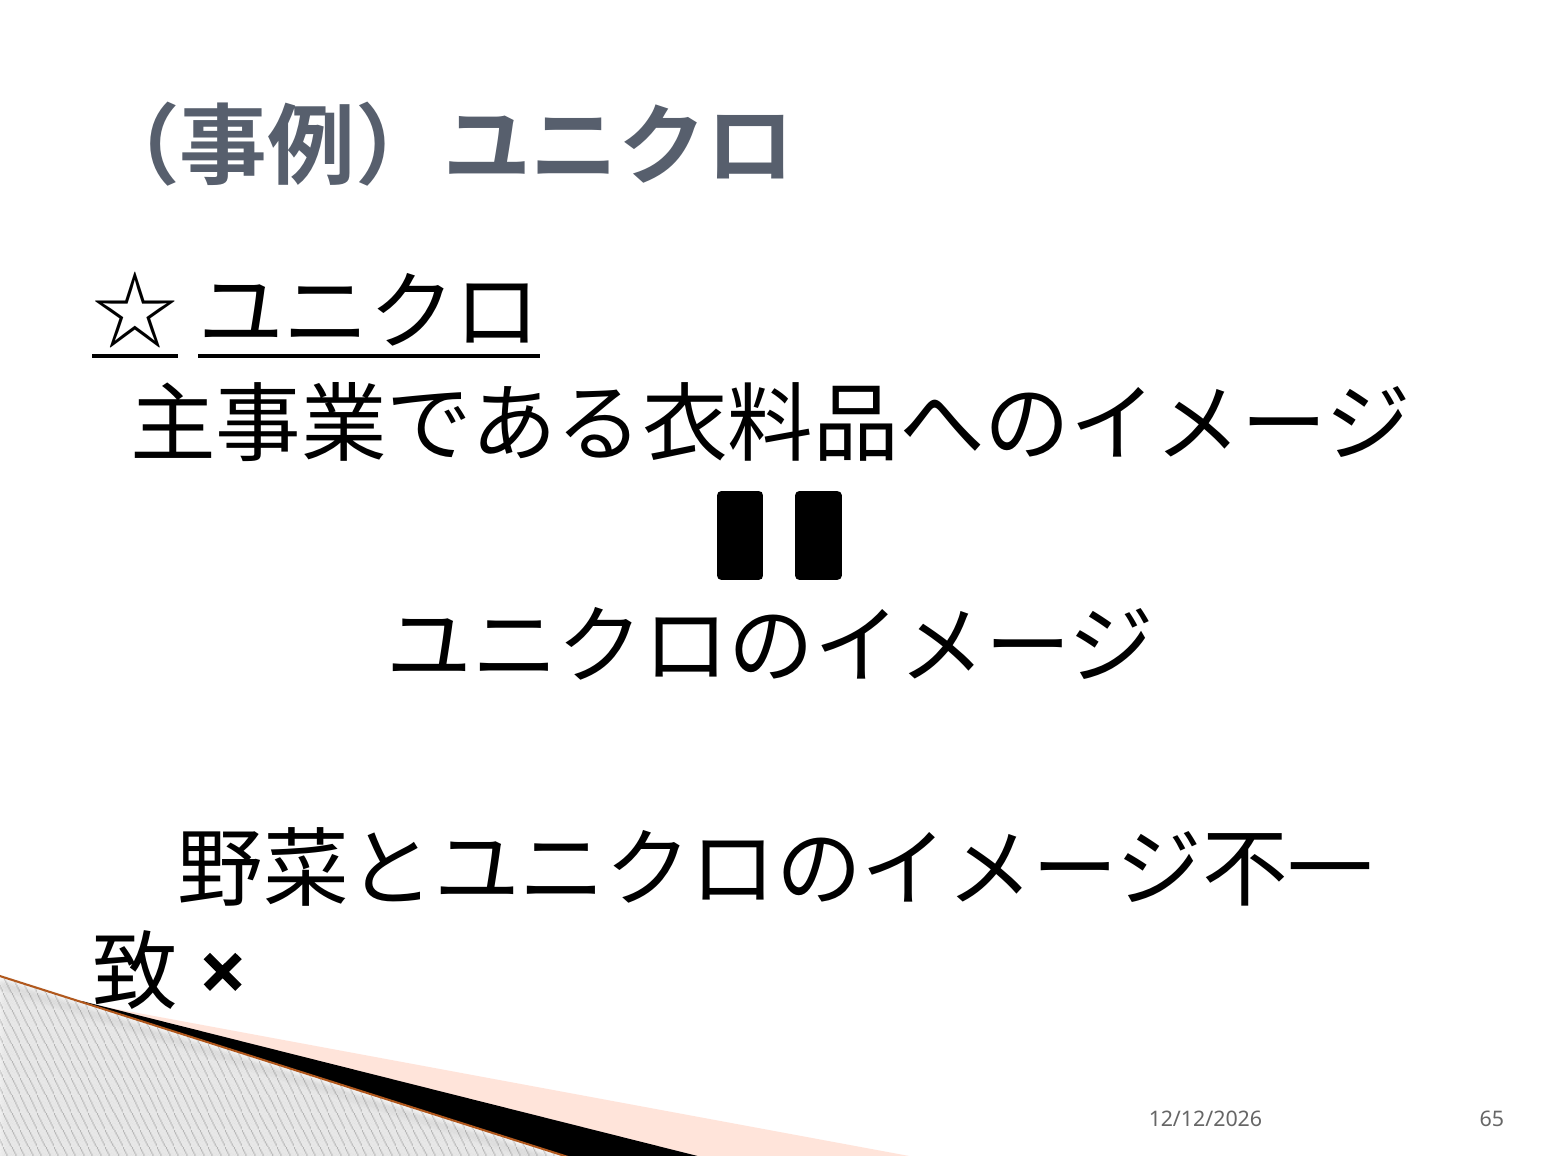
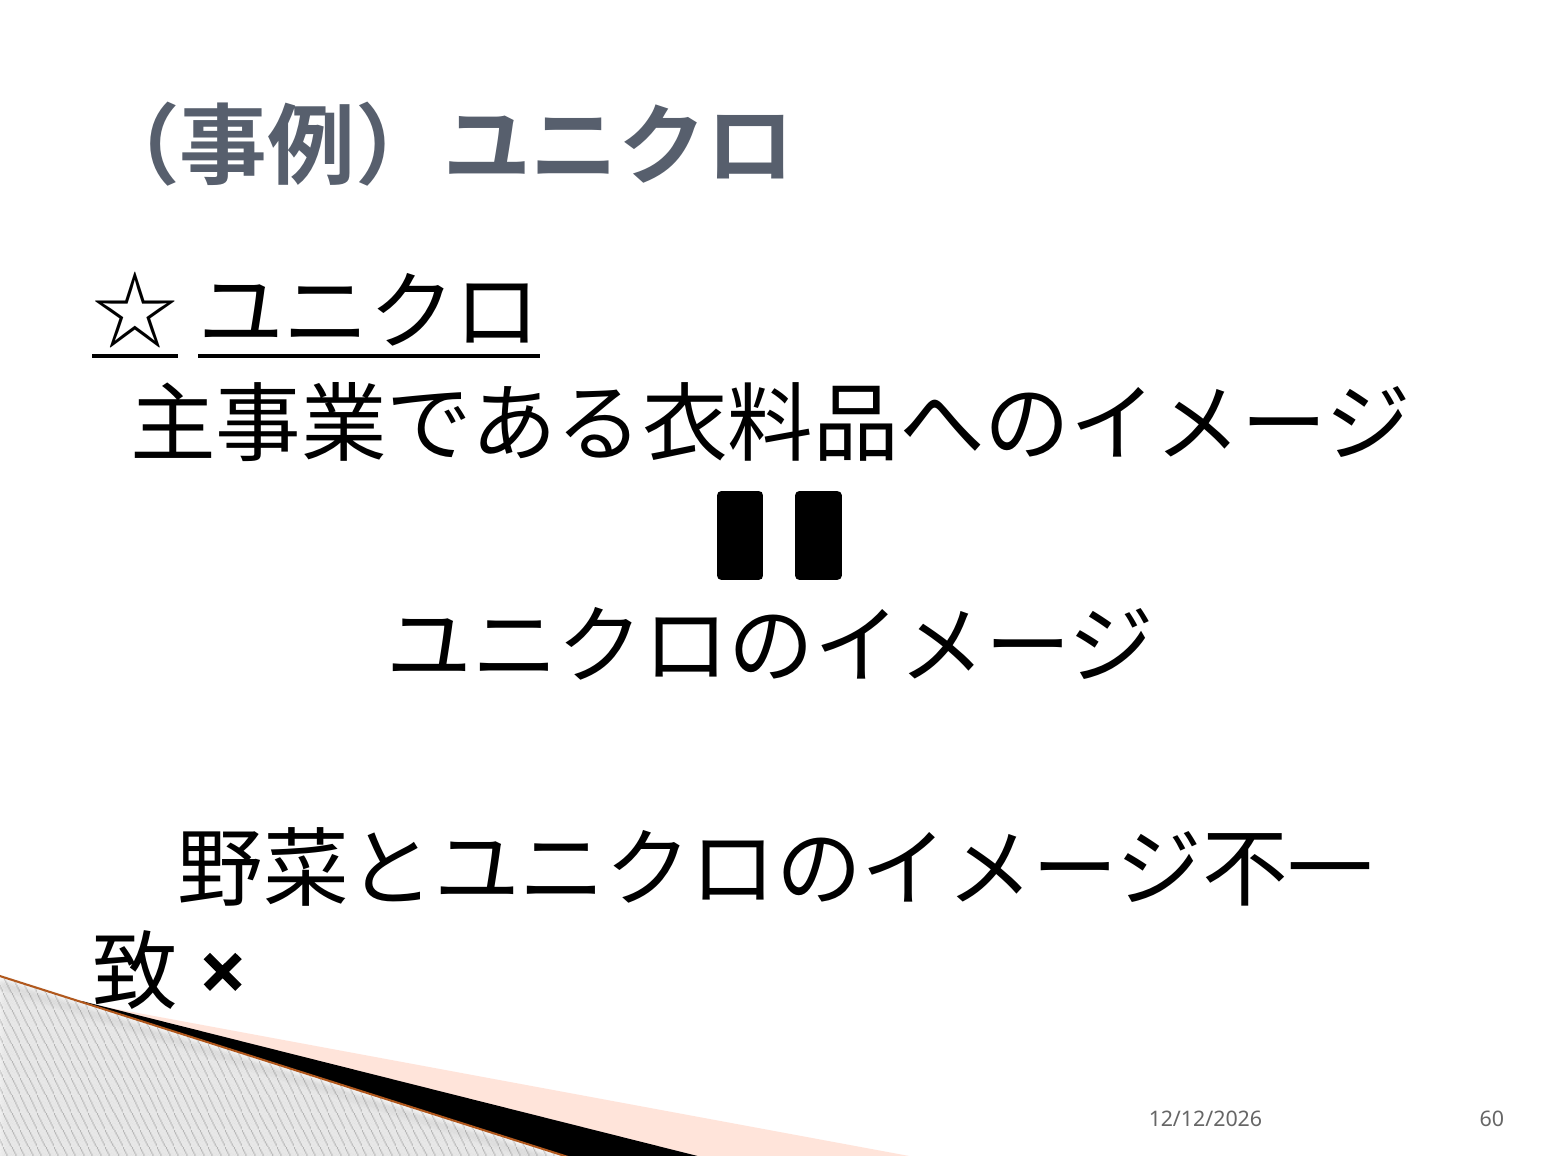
65: 65 -> 60
